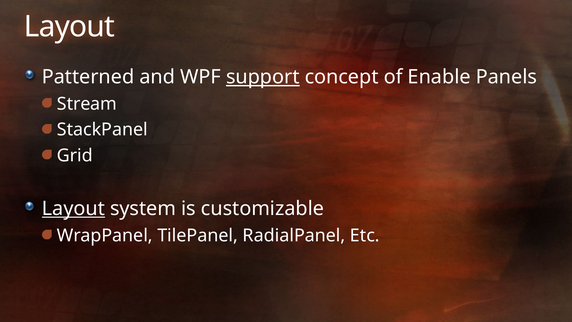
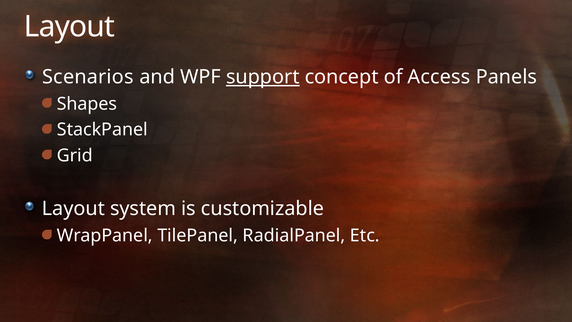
Patterned: Patterned -> Scenarios
Enable: Enable -> Access
Stream: Stream -> Shapes
Layout at (73, 208) underline: present -> none
